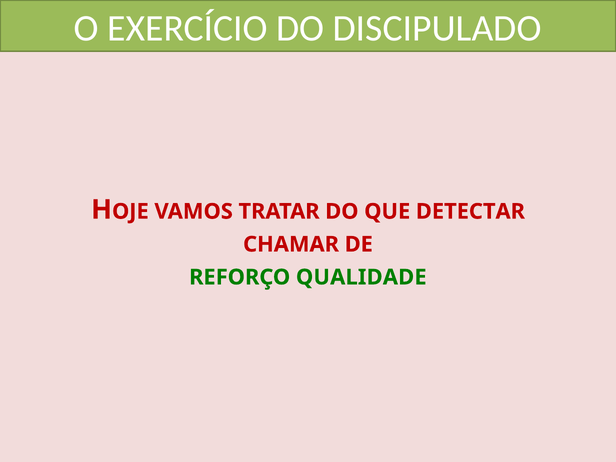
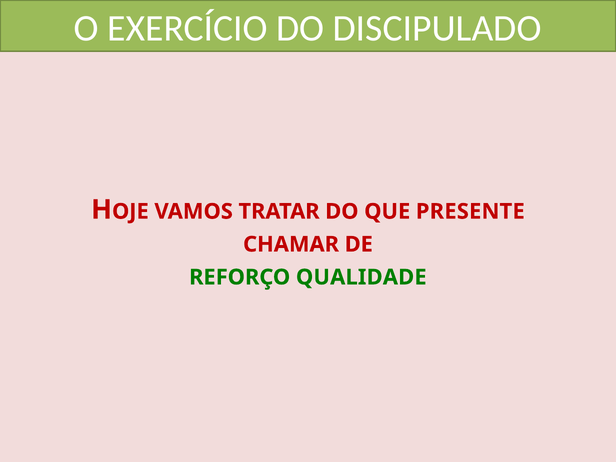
DETECTAR: DETECTAR -> PRESENTE
